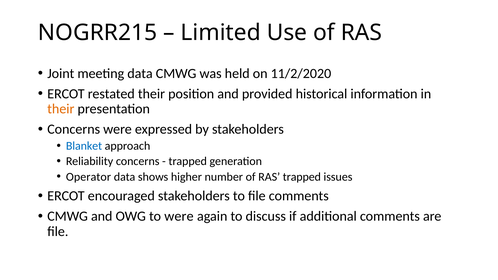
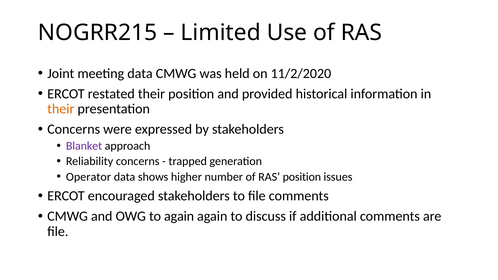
Blanket colour: blue -> purple
RAS trapped: trapped -> position
to were: were -> again
